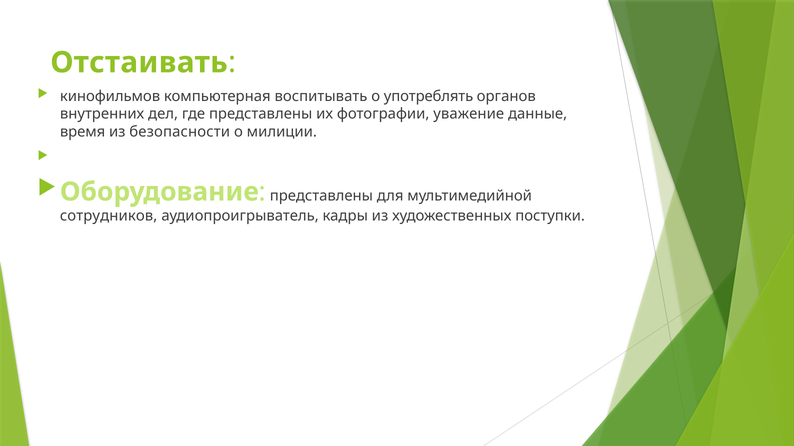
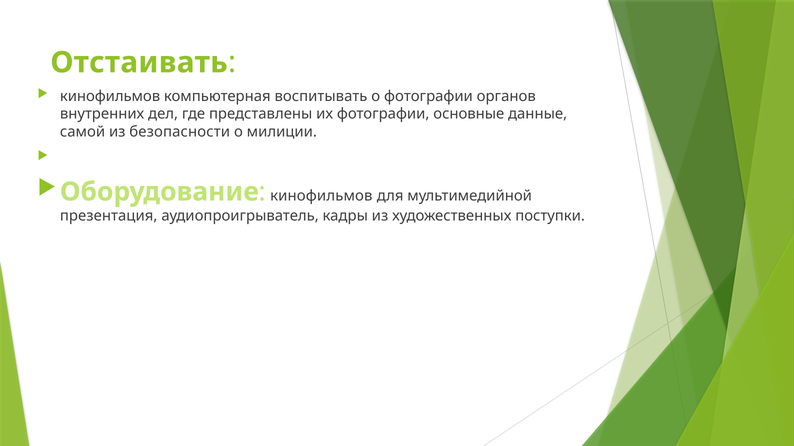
о употреблять: употреблять -> фотографии
уважение: уважение -> основные
время: время -> самой
представлены at (321, 196): представлены -> кинофильмов
сотрудников: сотрудников -> презентация
